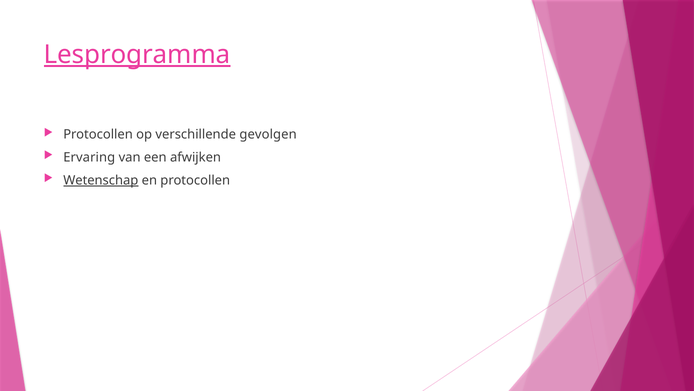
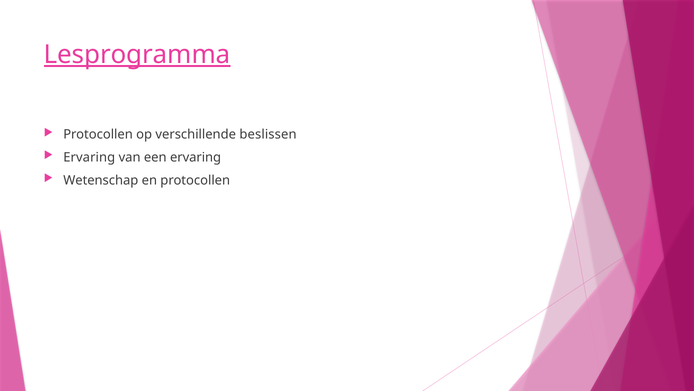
gevolgen: gevolgen -> beslissen
een afwijken: afwijken -> ervaring
Wetenschap underline: present -> none
